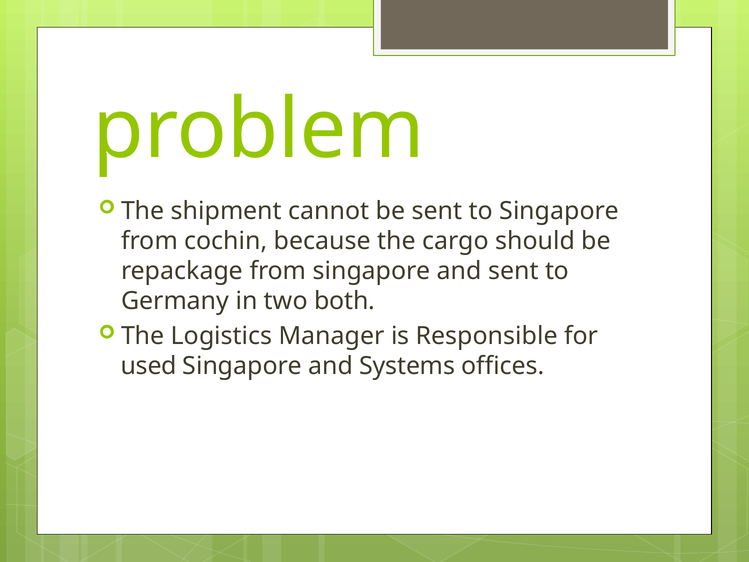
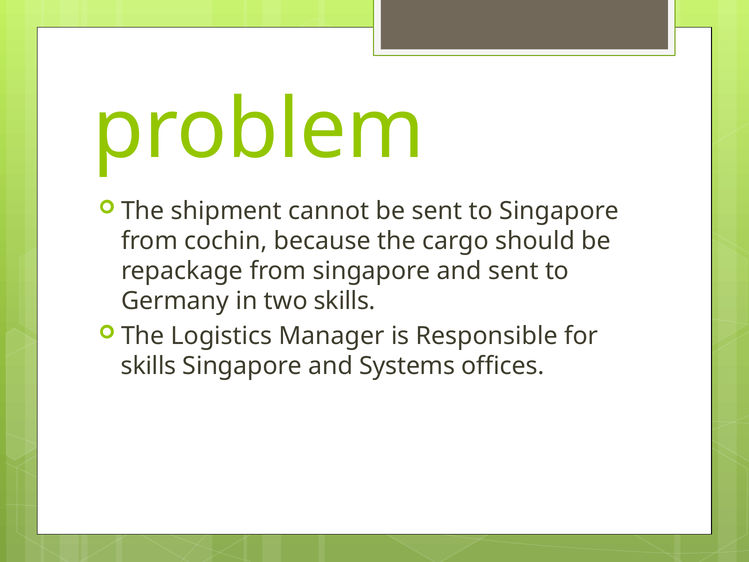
two both: both -> skills
used at (149, 366): used -> skills
